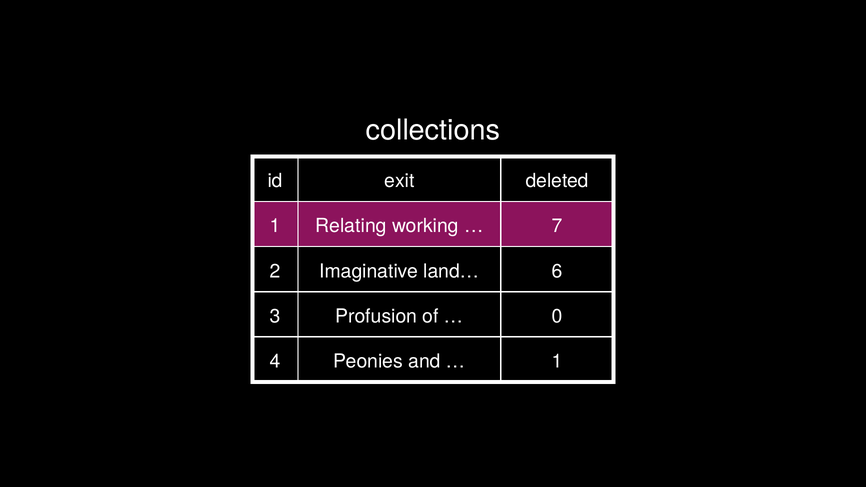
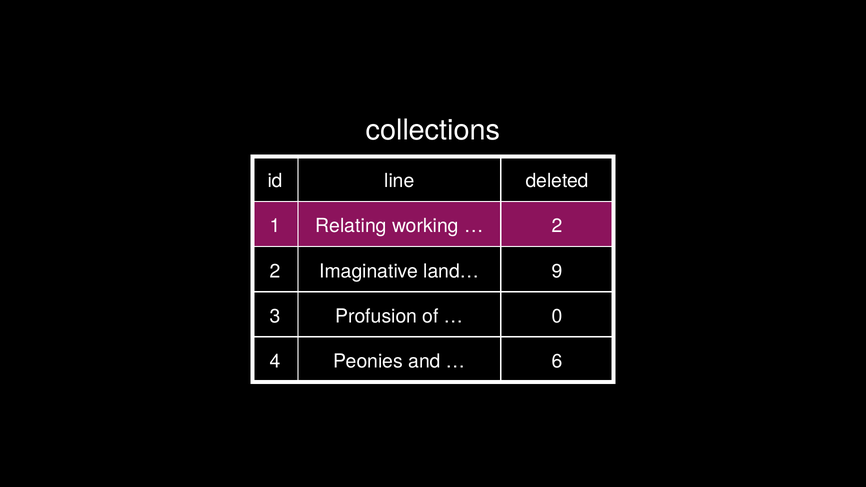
exit: exit -> line
7 at (557, 226): 7 -> 2
6: 6 -> 9
1 at (557, 361): 1 -> 6
